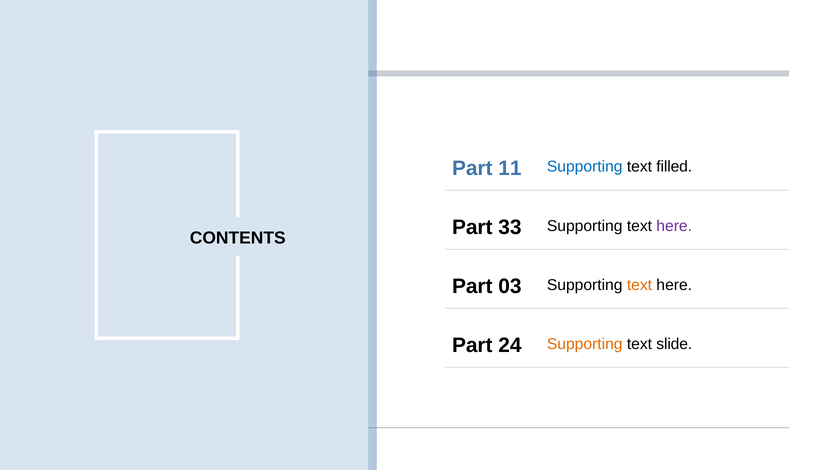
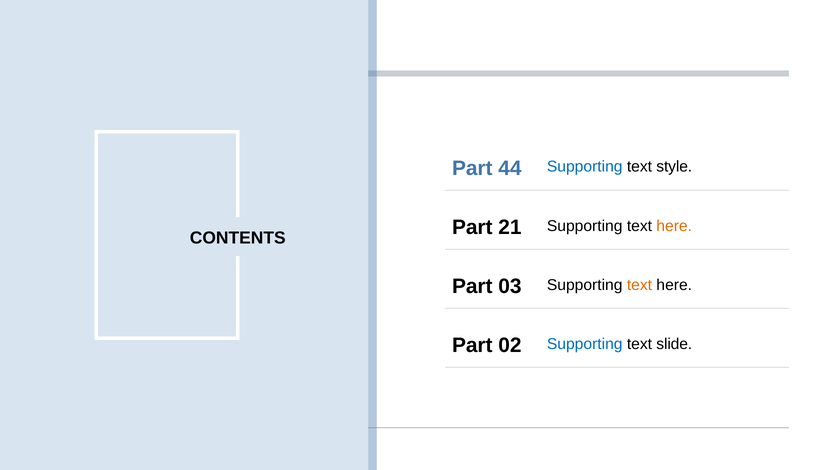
11: 11 -> 44
filled: filled -> style
33: 33 -> 21
here at (674, 226) colour: purple -> orange
24: 24 -> 02
Supporting at (585, 344) colour: orange -> blue
